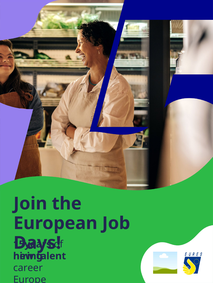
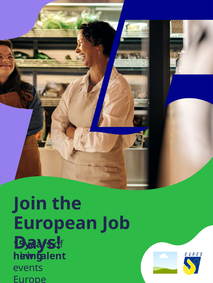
career: career -> events
